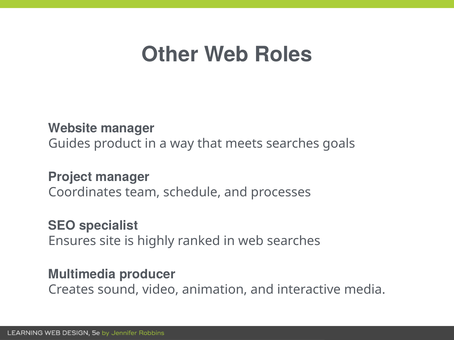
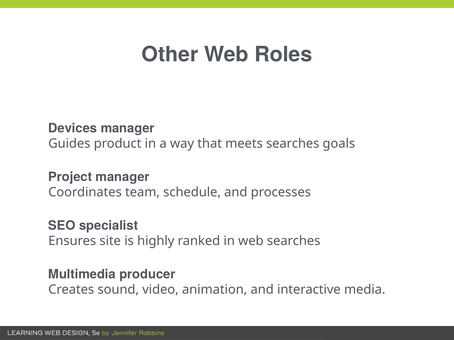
Website: Website -> Devices
